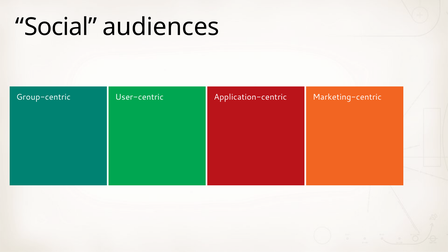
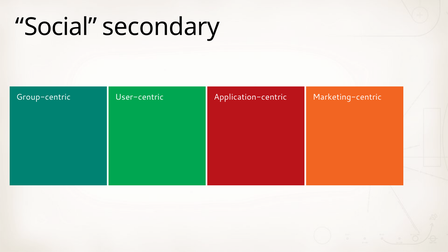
audiences: audiences -> secondary
